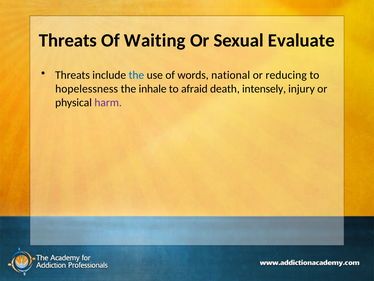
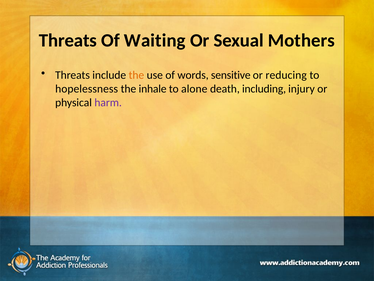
Evaluate: Evaluate -> Mothers
the at (136, 75) colour: blue -> orange
national: national -> sensitive
afraid: afraid -> alone
intensely: intensely -> including
